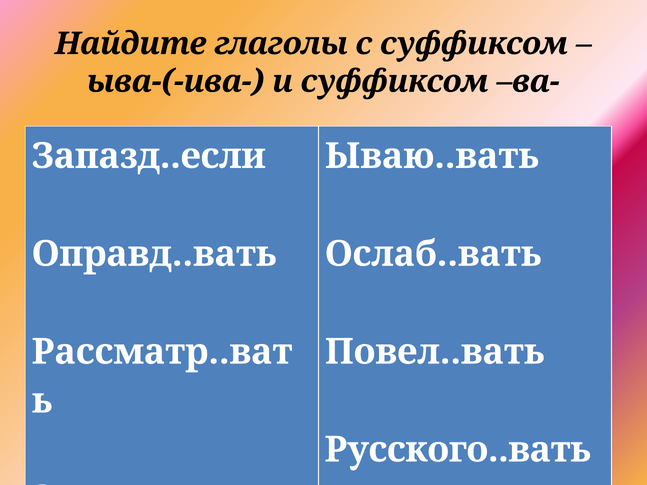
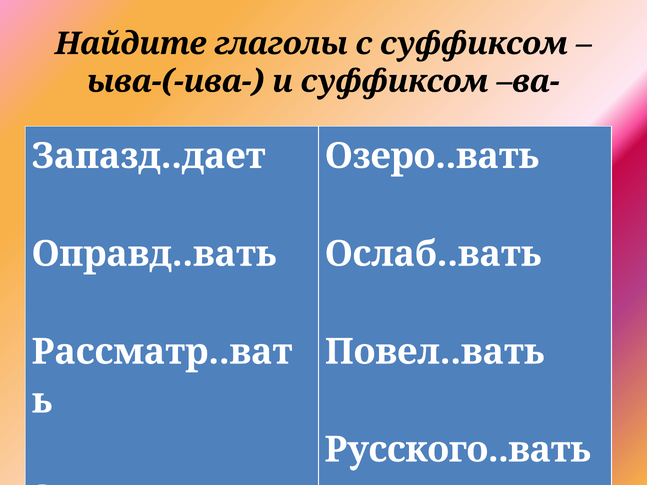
Запазд..если: Запазд..если -> Запазд..дает
Ываю..вать: Ываю..вать -> Озеро..вать
